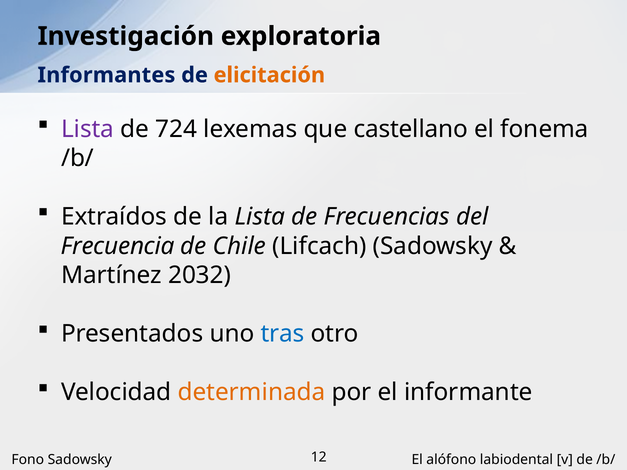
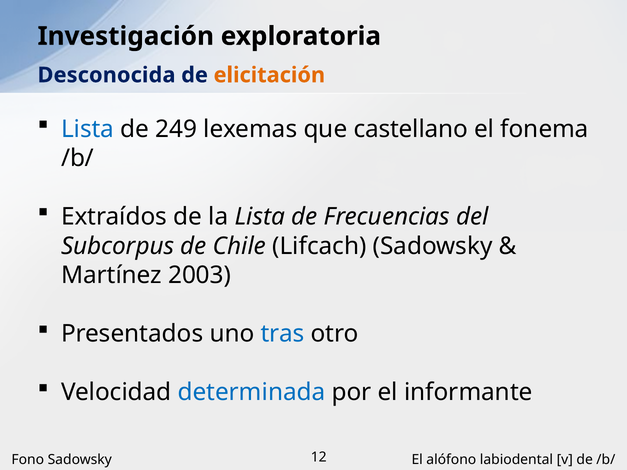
Informantes: Informantes -> Desconocida
Lista at (88, 129) colour: purple -> blue
724: 724 -> 249
Frecuencia: Frecuencia -> Subcorpus
2032: 2032 -> 2003
determinada colour: orange -> blue
